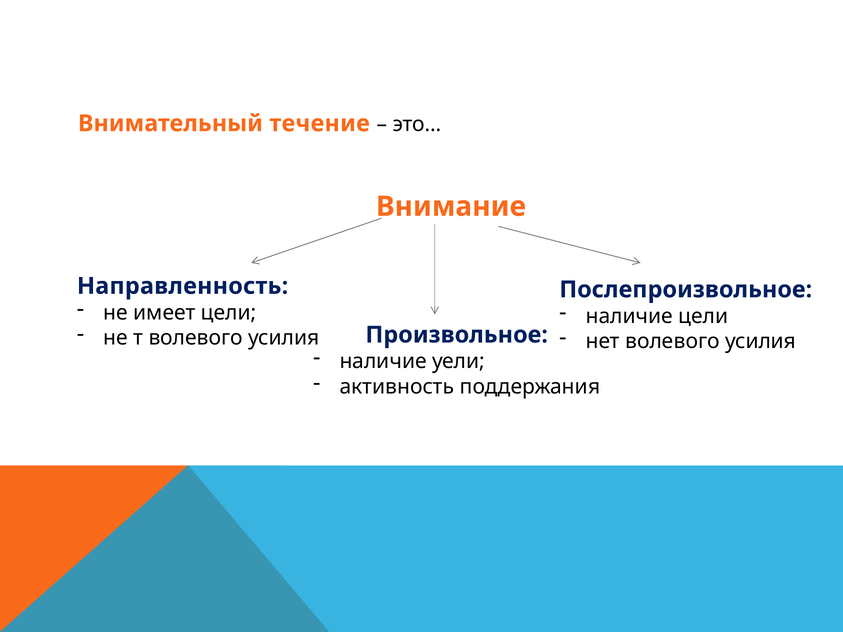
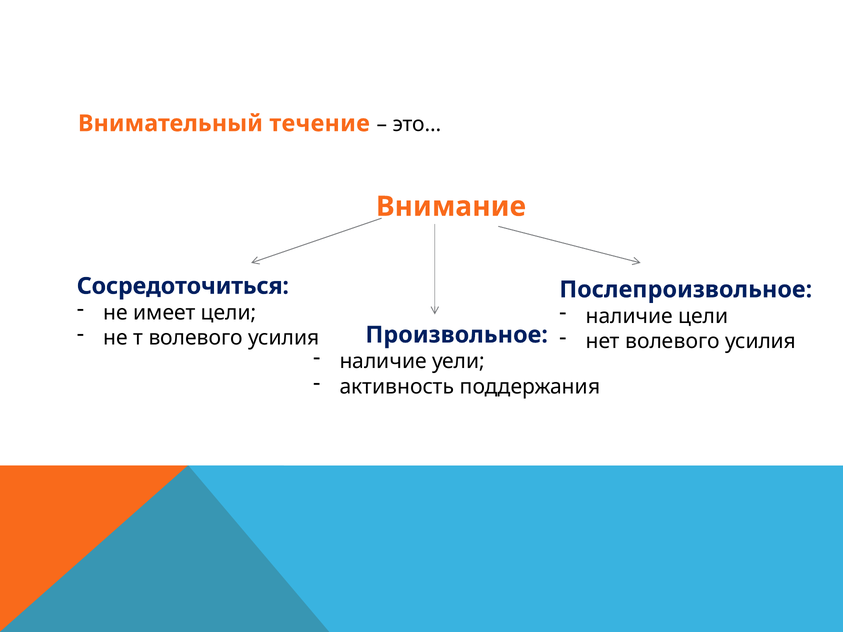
Направленность: Направленность -> Сосредоточиться
